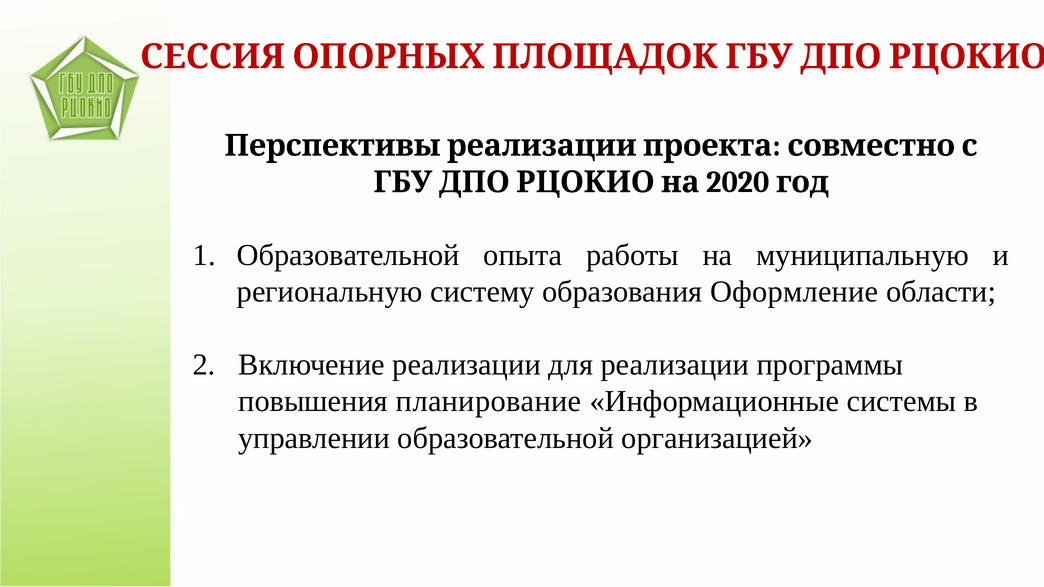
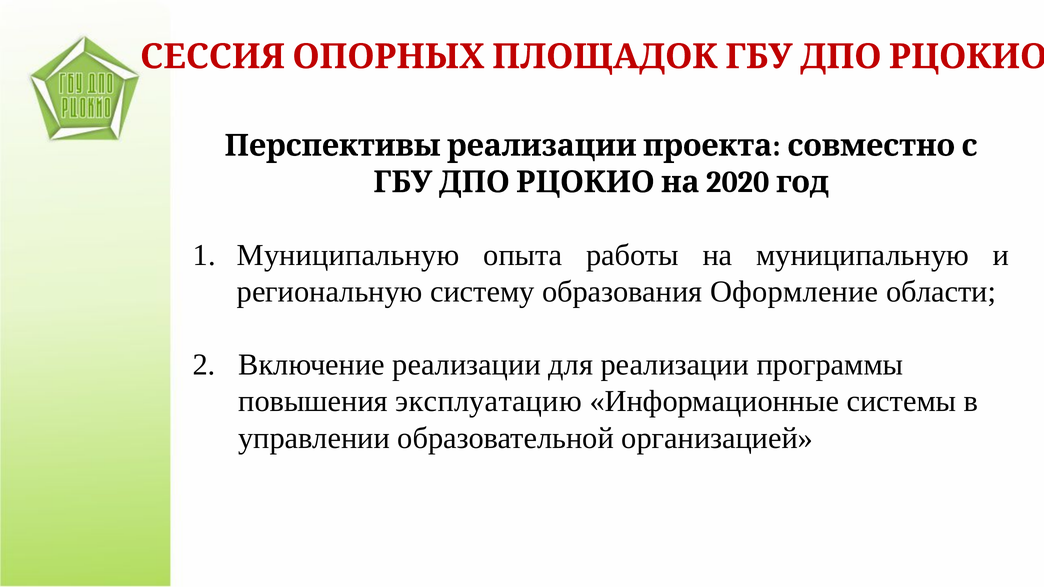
Образовательной at (348, 255): Образовательной -> Муниципальную
планирование: планирование -> эксплуатацию
